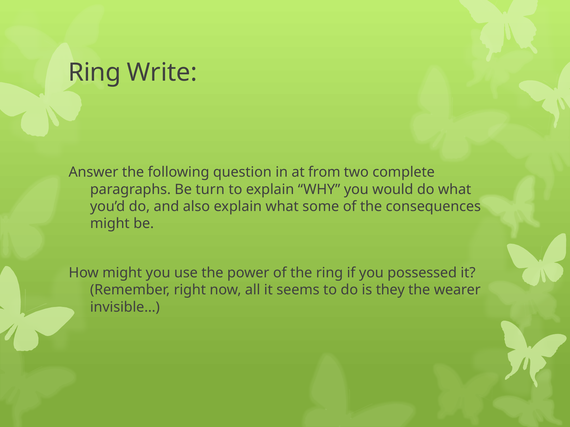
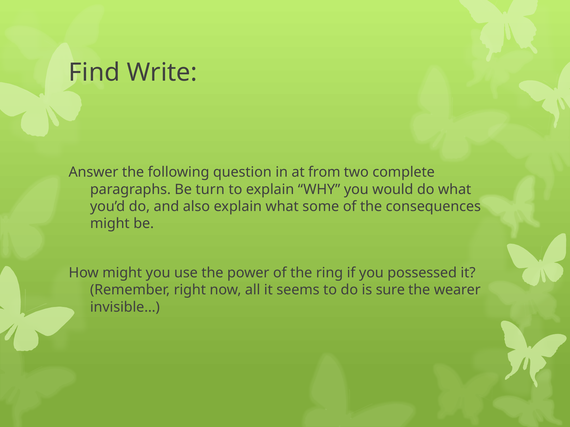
Ring at (95, 73): Ring -> Find
they: they -> sure
